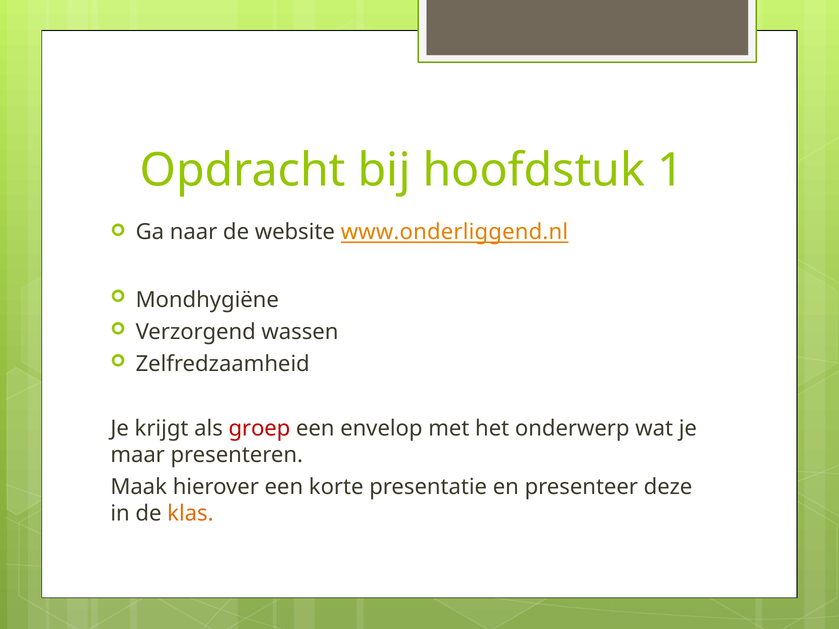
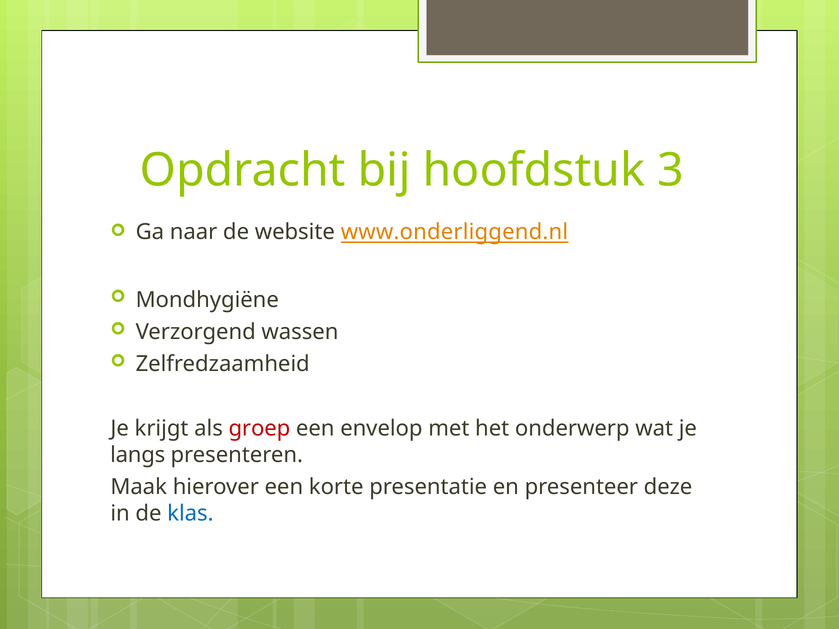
1: 1 -> 3
maar: maar -> langs
klas colour: orange -> blue
